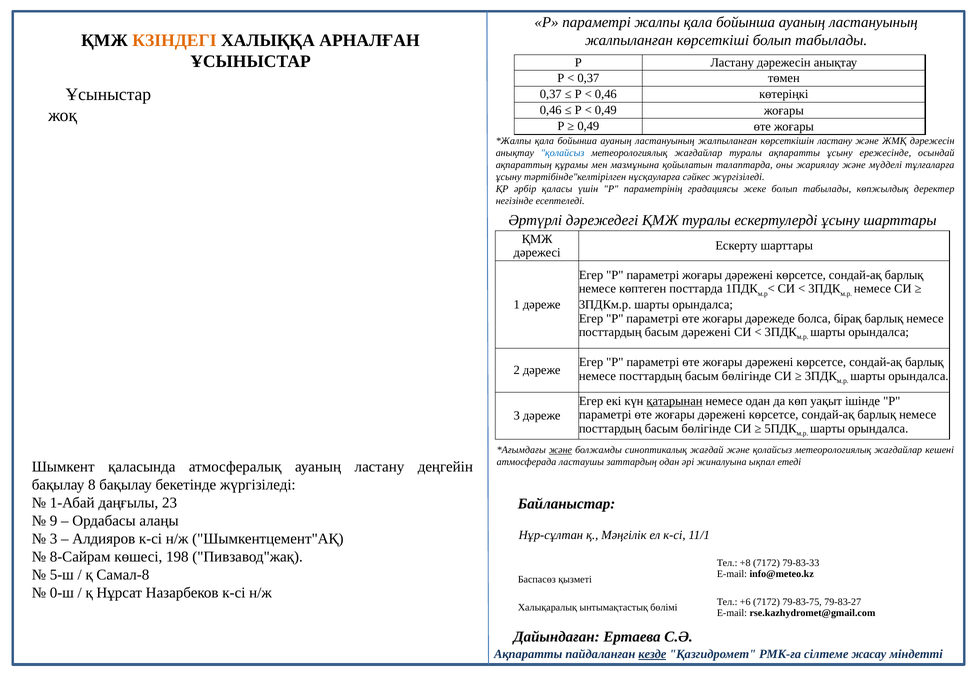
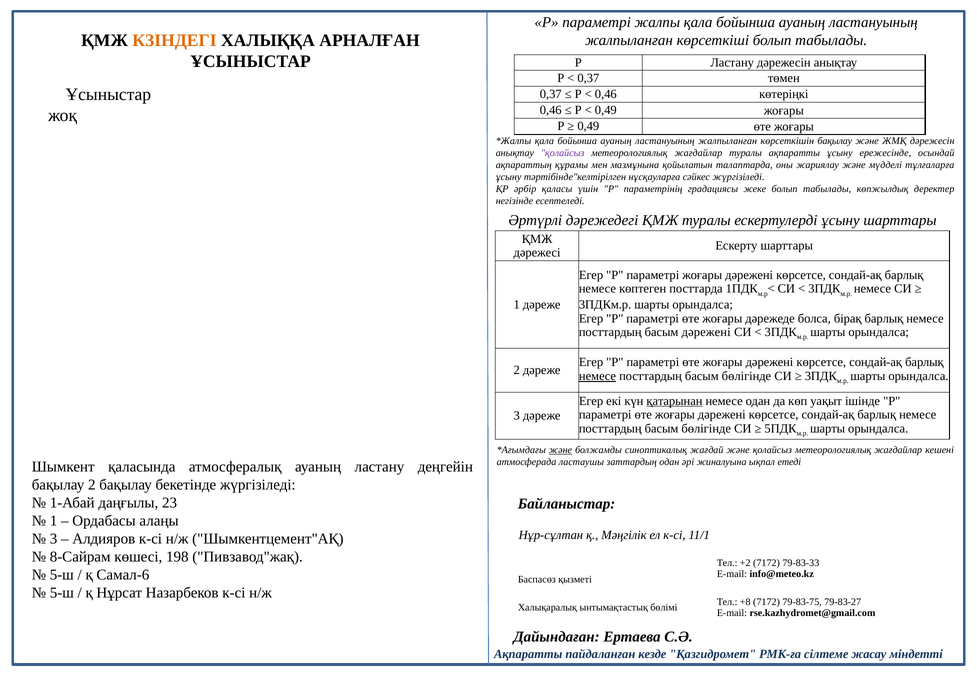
көрсеткішін ластану: ластану -> бақылау
қолайсыз at (563, 153) colour: blue -> purple
немесе at (597, 376) underline: none -> present
бақылау 8: 8 -> 2
9 at (54, 521): 9 -> 1
+8: +8 -> +2
Самал-8: Самал-8 -> Самал-6
0-ш at (62, 593): 0-ш -> 5-ш
+6: +6 -> +8
кезде underline: present -> none
